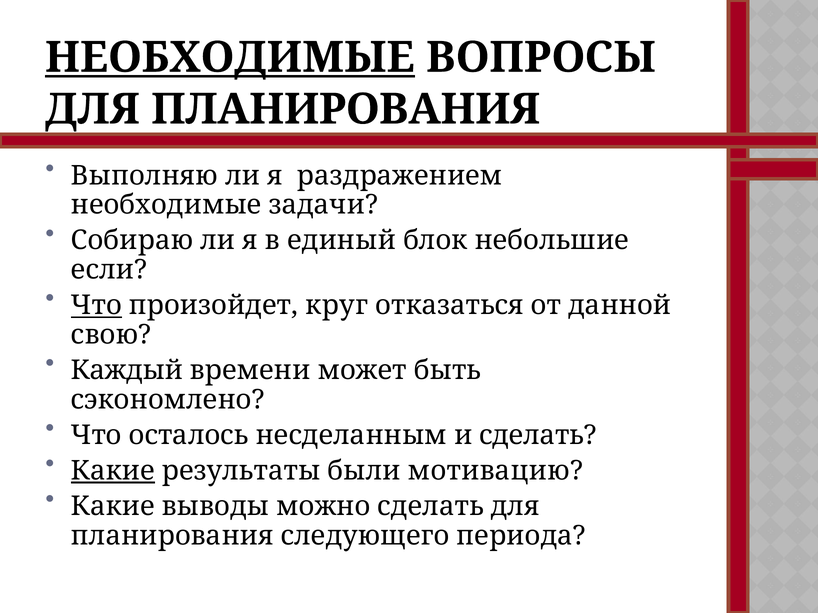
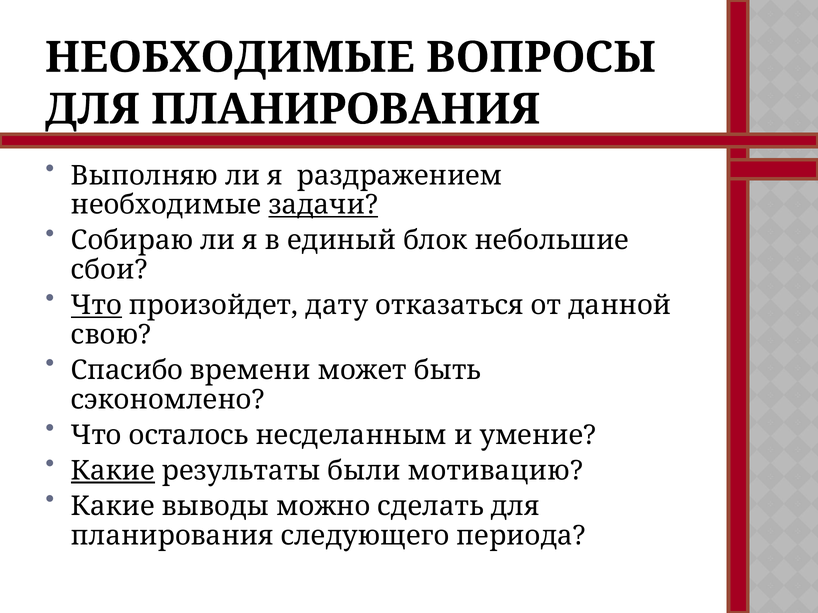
НЕОБХОДИМЫЕ at (230, 58) underline: present -> none
задачи underline: none -> present
если: если -> сбои
круг: круг -> дату
Каждый: Каждый -> Спасибо
и сделать: сделать -> умение
